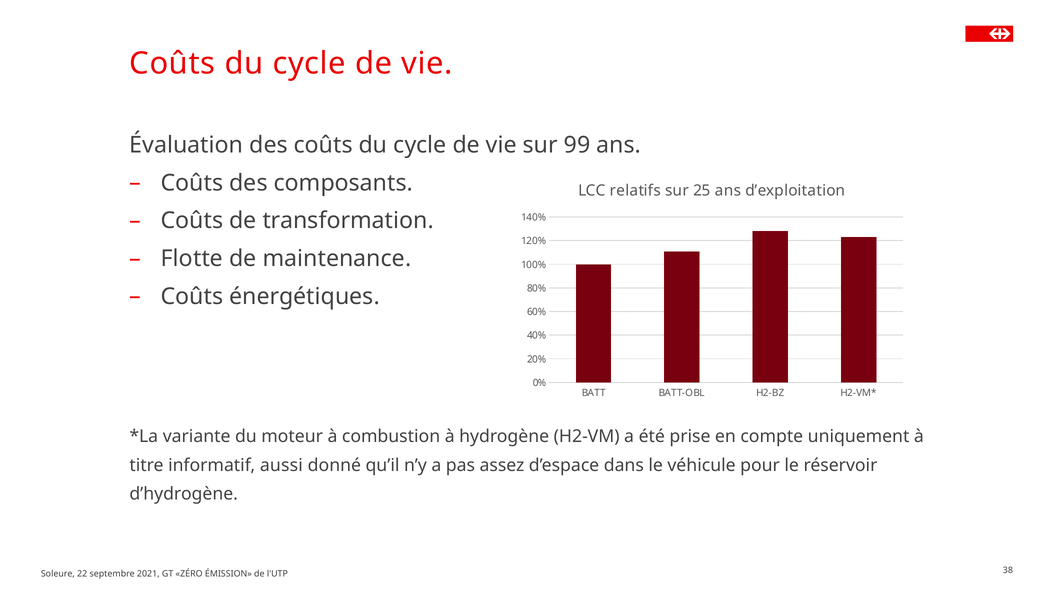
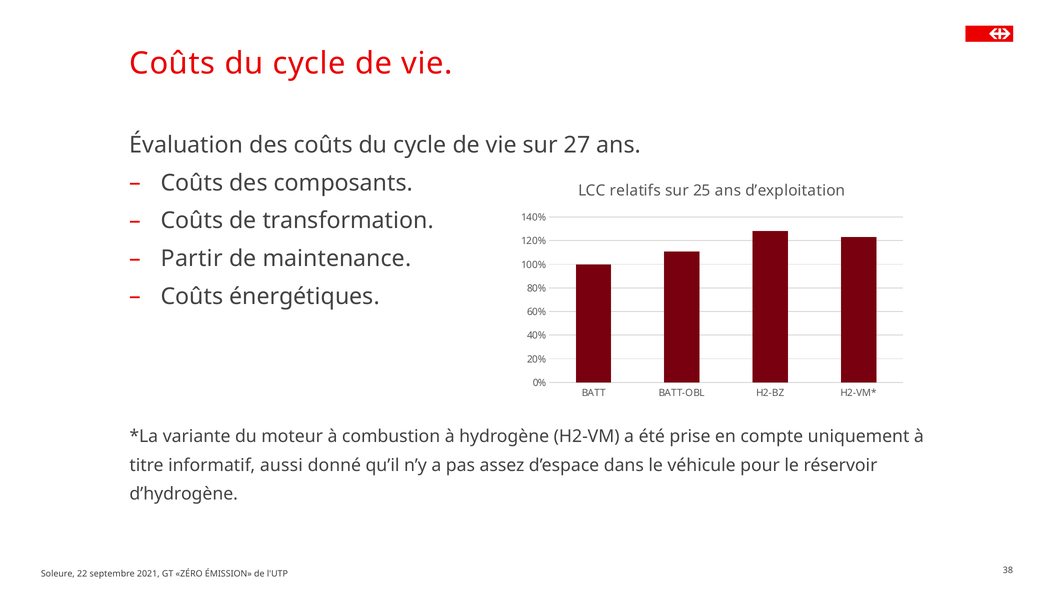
99: 99 -> 27
Flotte: Flotte -> Partir
